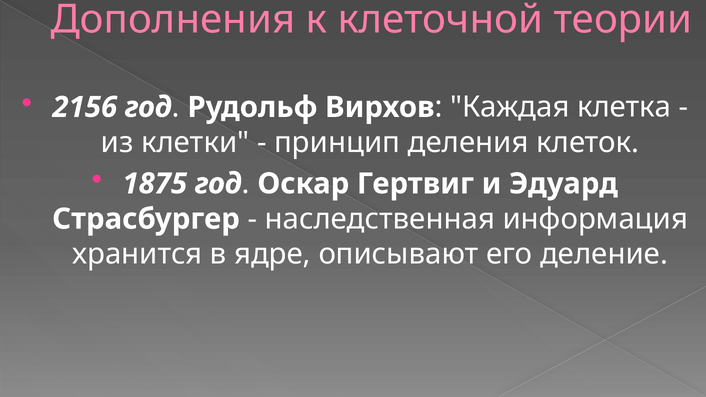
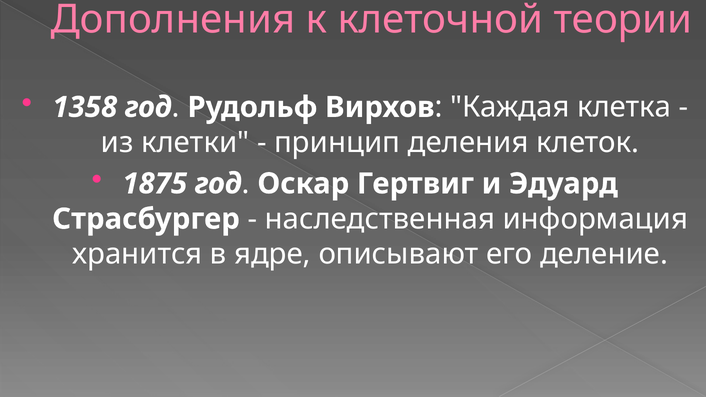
2156: 2156 -> 1358
